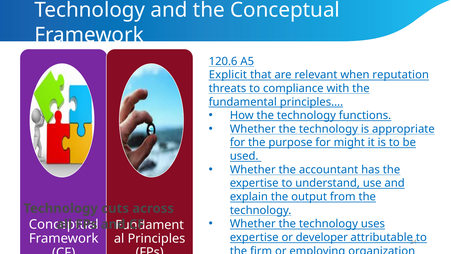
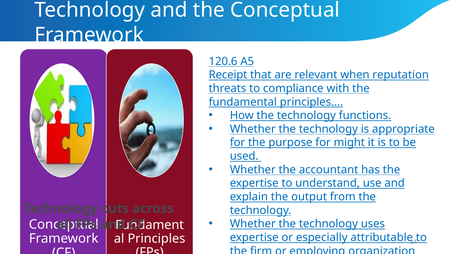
Explicit: Explicit -> Receipt
developer: developer -> especially
